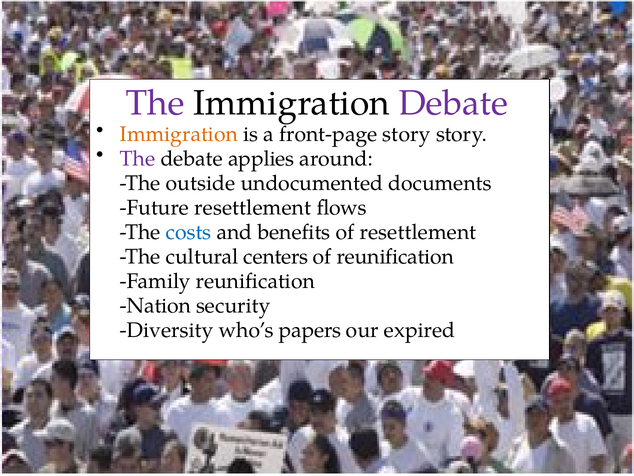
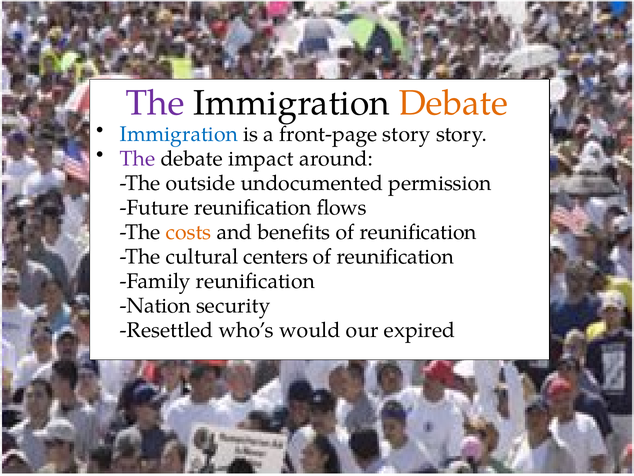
Debate at (453, 103) colour: purple -> orange
Immigration at (179, 134) colour: orange -> blue
applies: applies -> impact
documents: documents -> permission
Future resettlement: resettlement -> reunification
costs colour: blue -> orange
benefits of resettlement: resettlement -> reunification
Diversity: Diversity -> Resettled
papers: papers -> would
